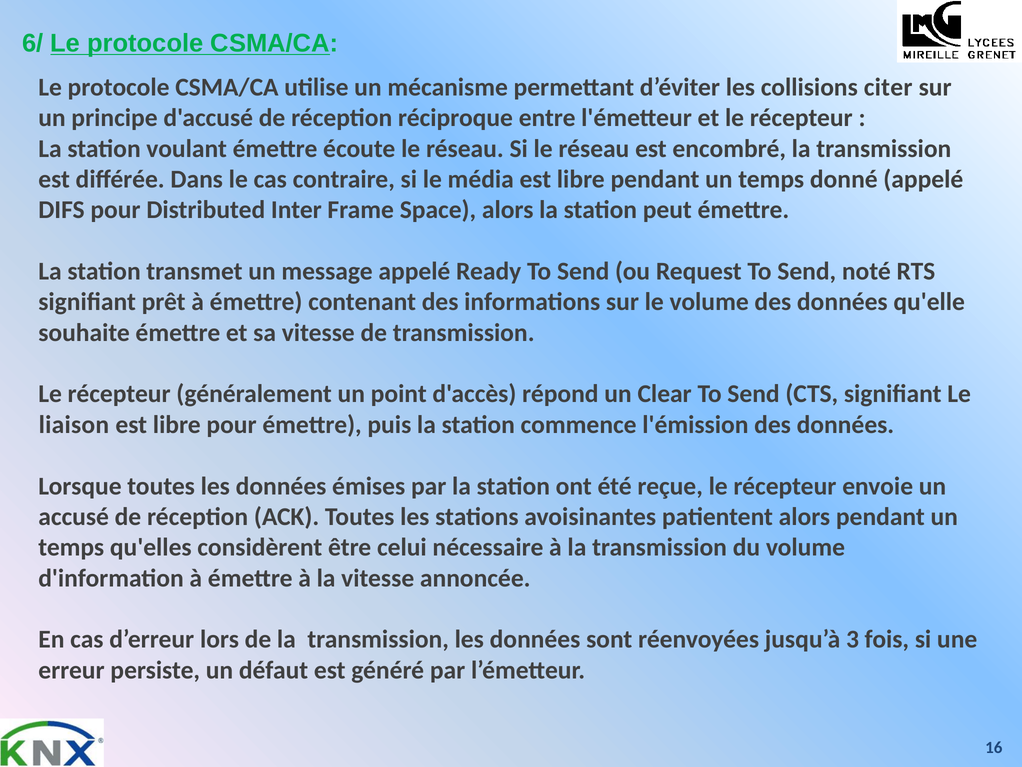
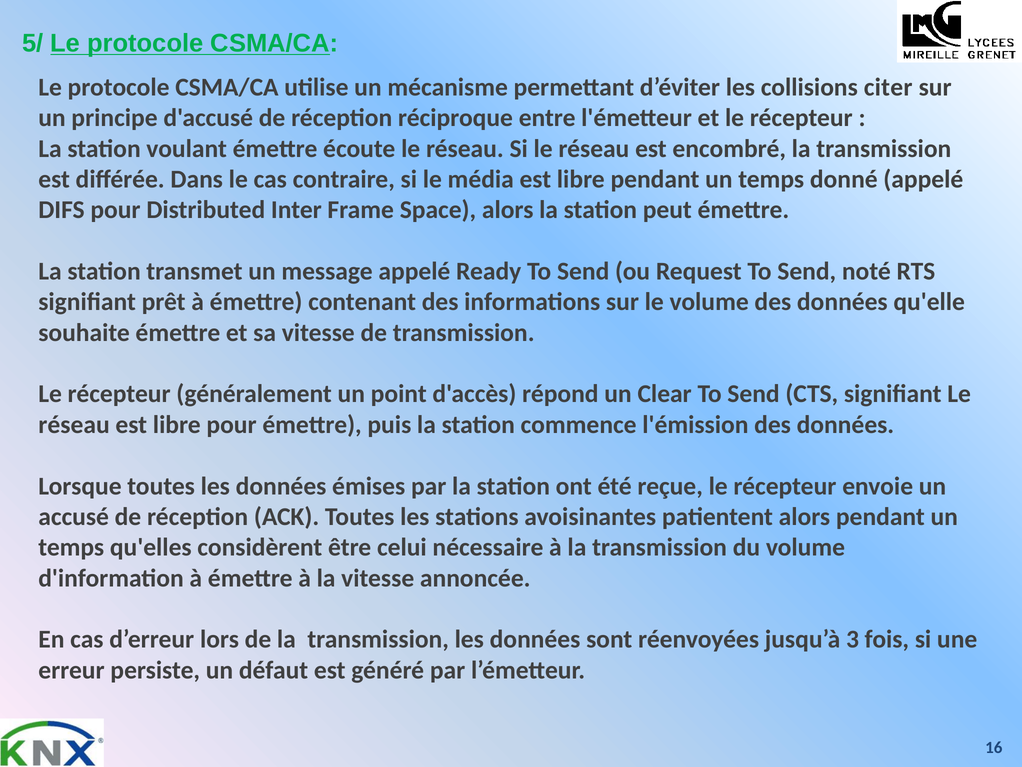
6/: 6/ -> 5/
liaison at (74, 424): liaison -> réseau
